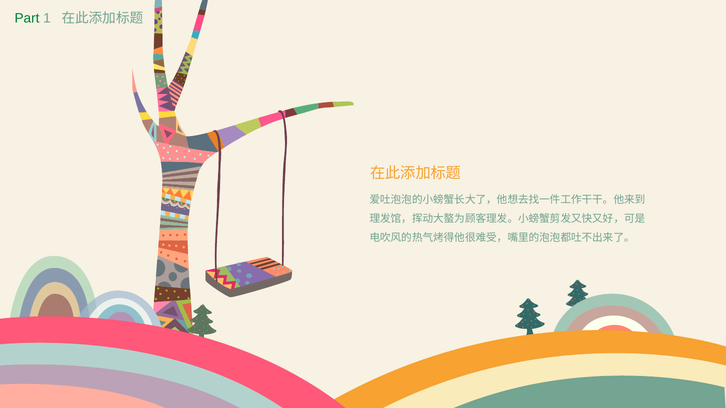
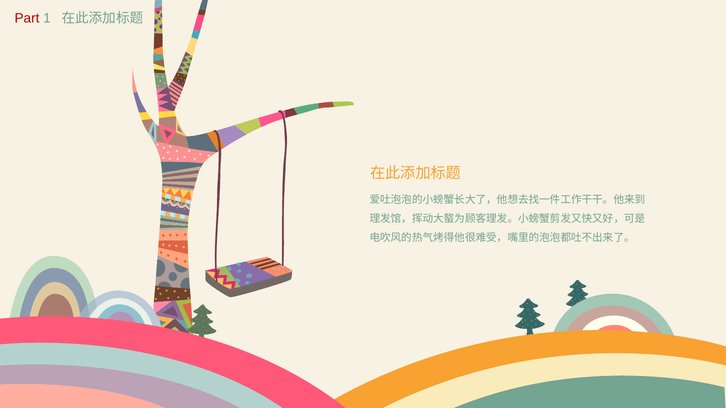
Part colour: green -> red
